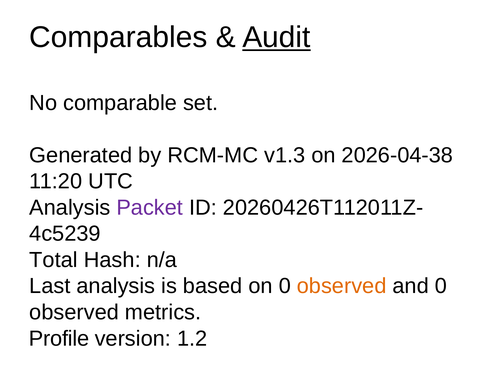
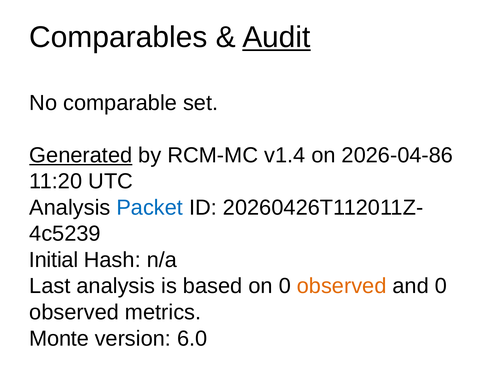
Generated underline: none -> present
v1.3: v1.3 -> v1.4
2026-04-38: 2026-04-38 -> 2026-04-86
Packet colour: purple -> blue
Total: Total -> Initial
Profile: Profile -> Monte
1.2: 1.2 -> 6.0
